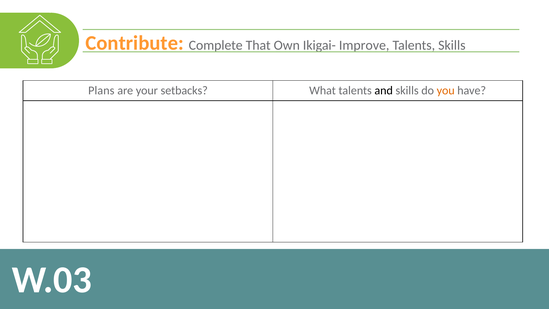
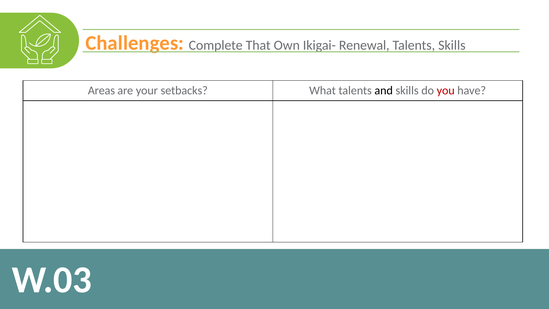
Contribute: Contribute -> Challenges
Improve: Improve -> Renewal
Plans: Plans -> Areas
you colour: orange -> red
